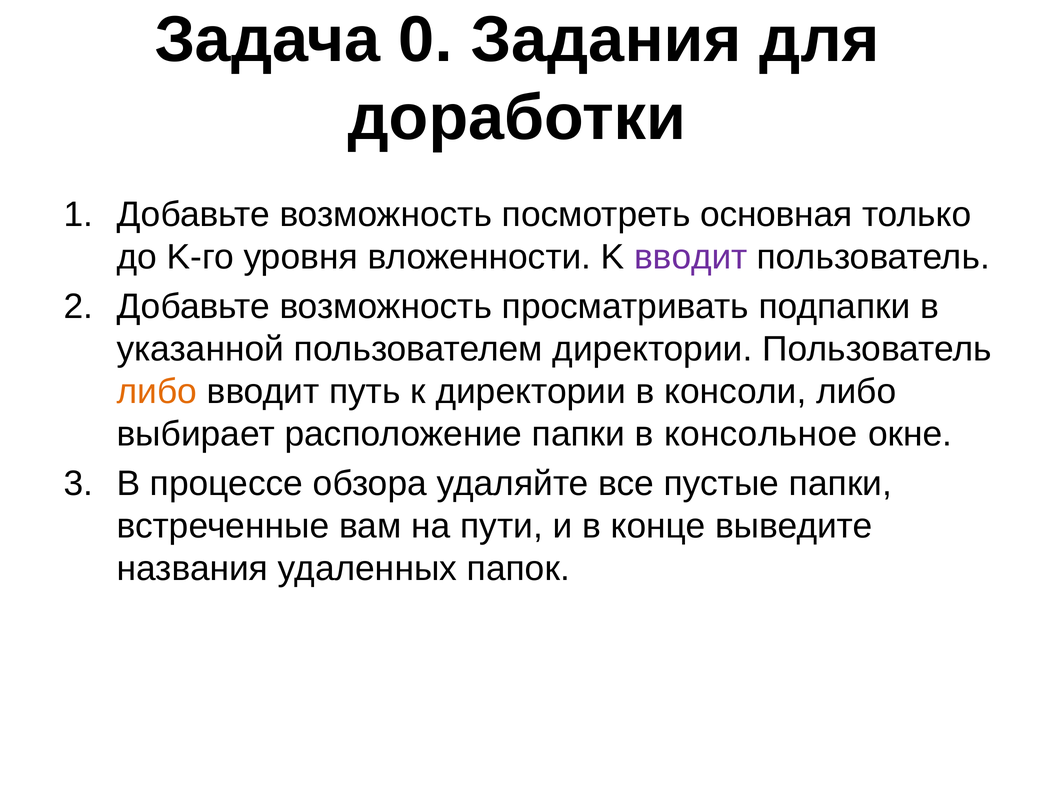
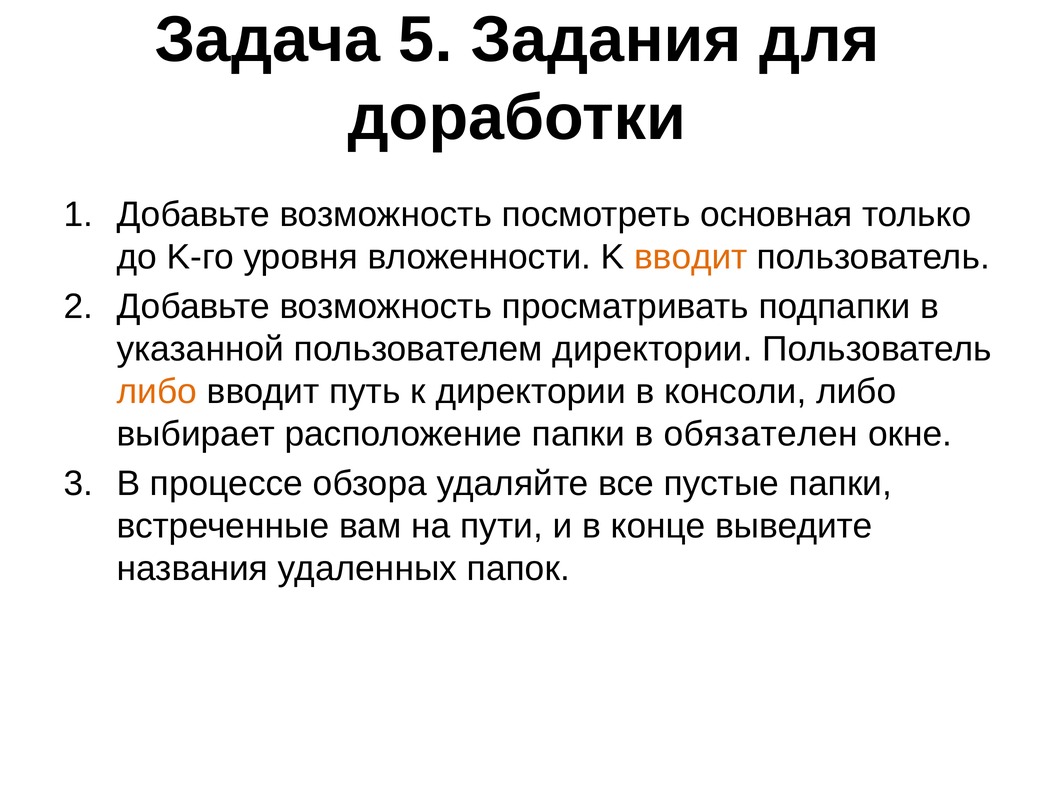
0: 0 -> 5
вводит at (691, 257) colour: purple -> orange
консольное: консольное -> обязателен
